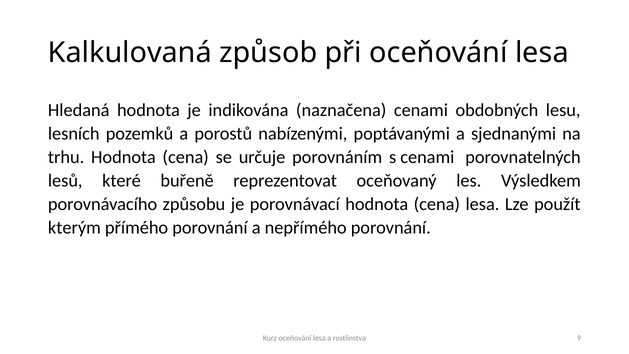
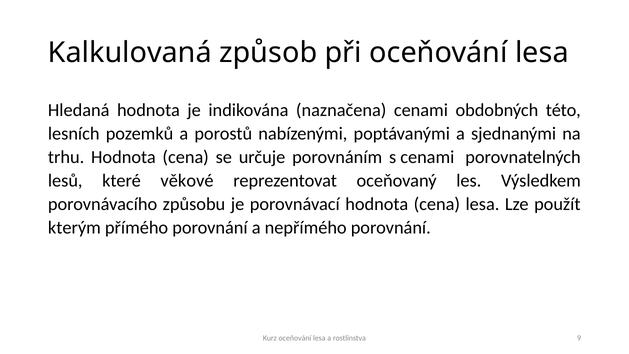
lesu: lesu -> této
buřeně: buřeně -> věkové
